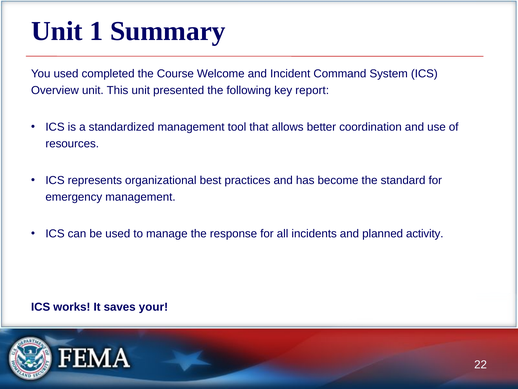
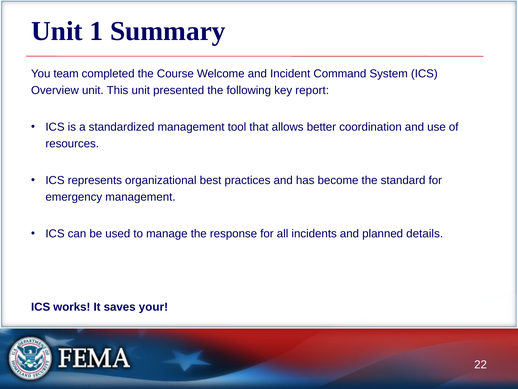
You used: used -> team
activity: activity -> details
